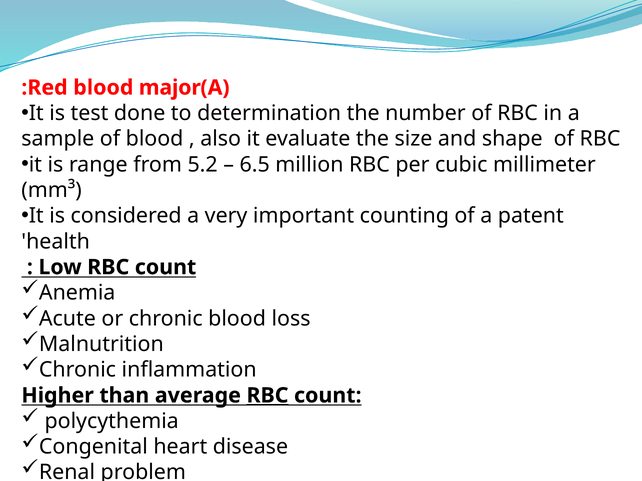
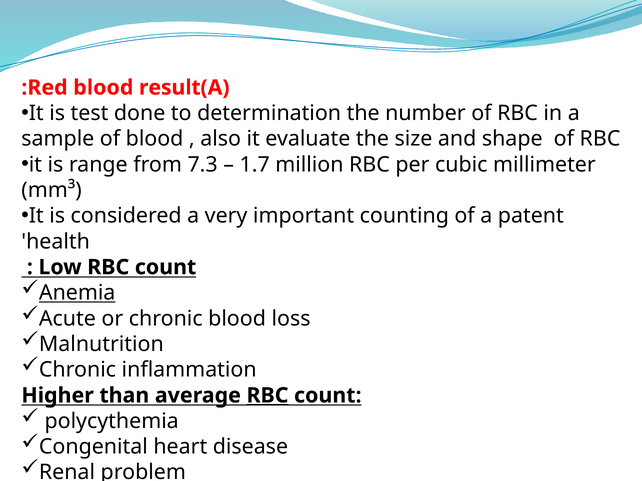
major: major -> result
5.2: 5.2 -> 7.3
6.5: 6.5 -> 1.7
Anemia underline: none -> present
